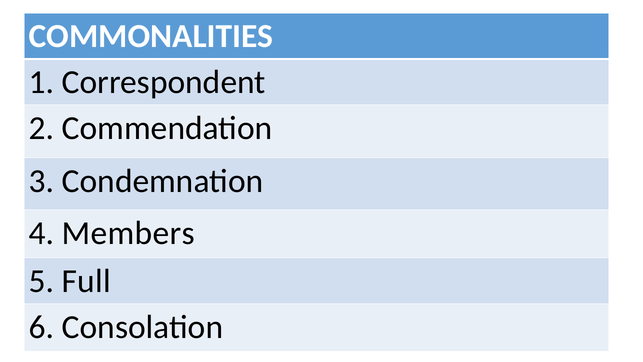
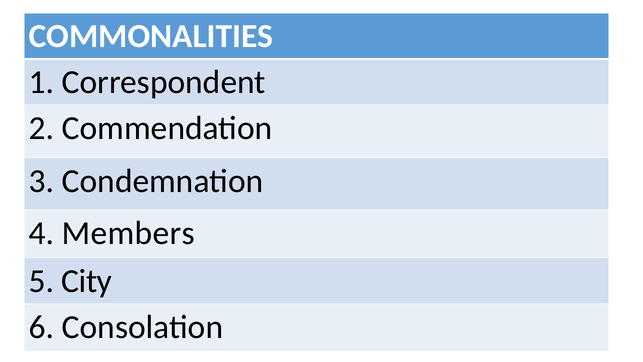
Full: Full -> City
